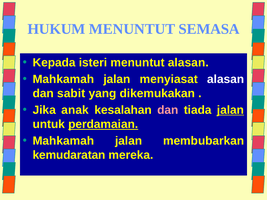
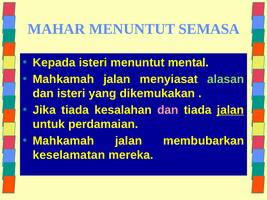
HUKUM: HUKUM -> MAHAR
menuntut alasan: alasan -> mental
alasan at (226, 79) colour: white -> light green
dan sabit: sabit -> isteri
Jika anak: anak -> tiada
perdamaian underline: present -> none
kemudaratan: kemudaratan -> keselamatan
